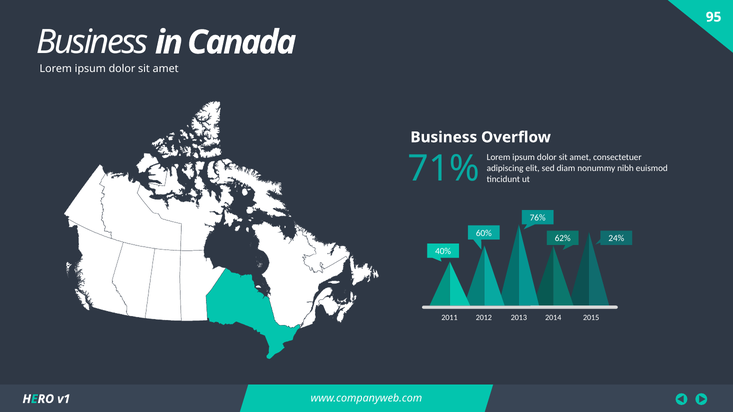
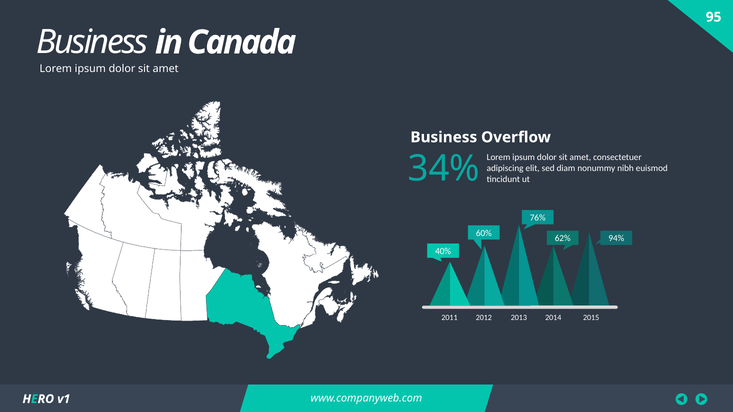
71%: 71% -> 34%
24%: 24% -> 94%
